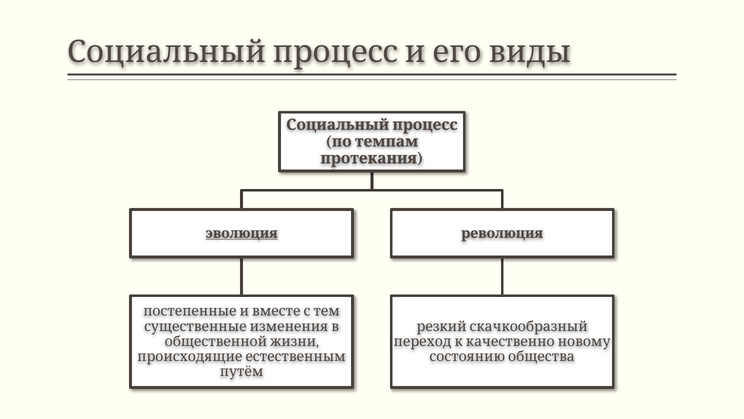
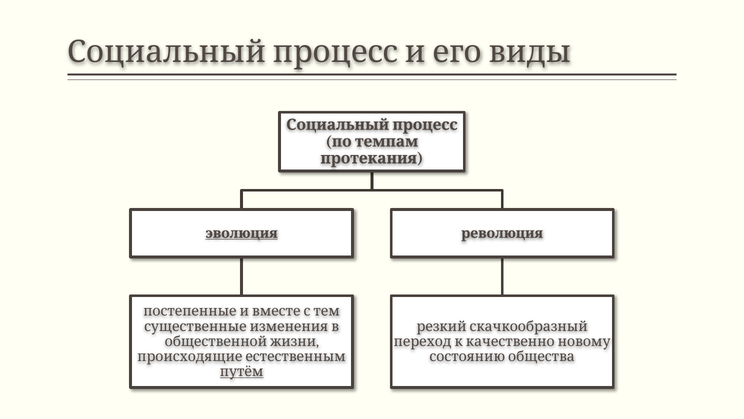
путём underline: none -> present
